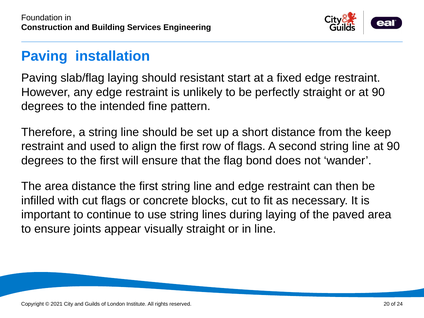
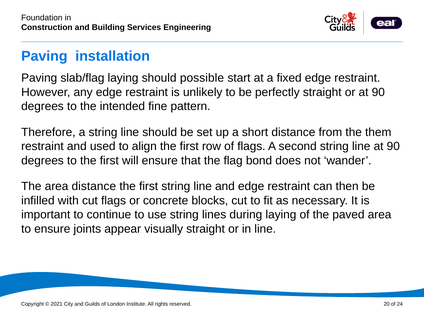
resistant: resistant -> possible
keep: keep -> them
